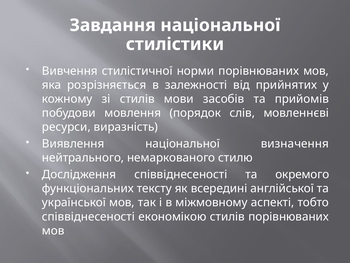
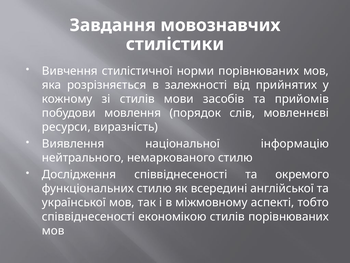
Завдання національної: національної -> мовознавчих
визначення: визначення -> інформацію
функціональних тексту: тексту -> стилю
